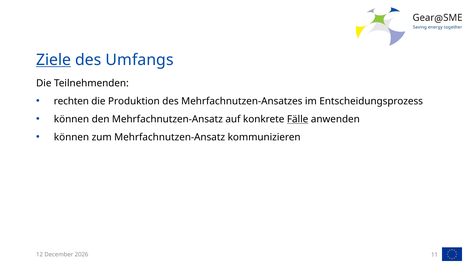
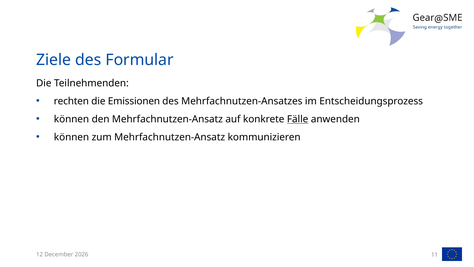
Ziele underline: present -> none
Umfangs: Umfangs -> Formular
Produktion: Produktion -> Emissionen
